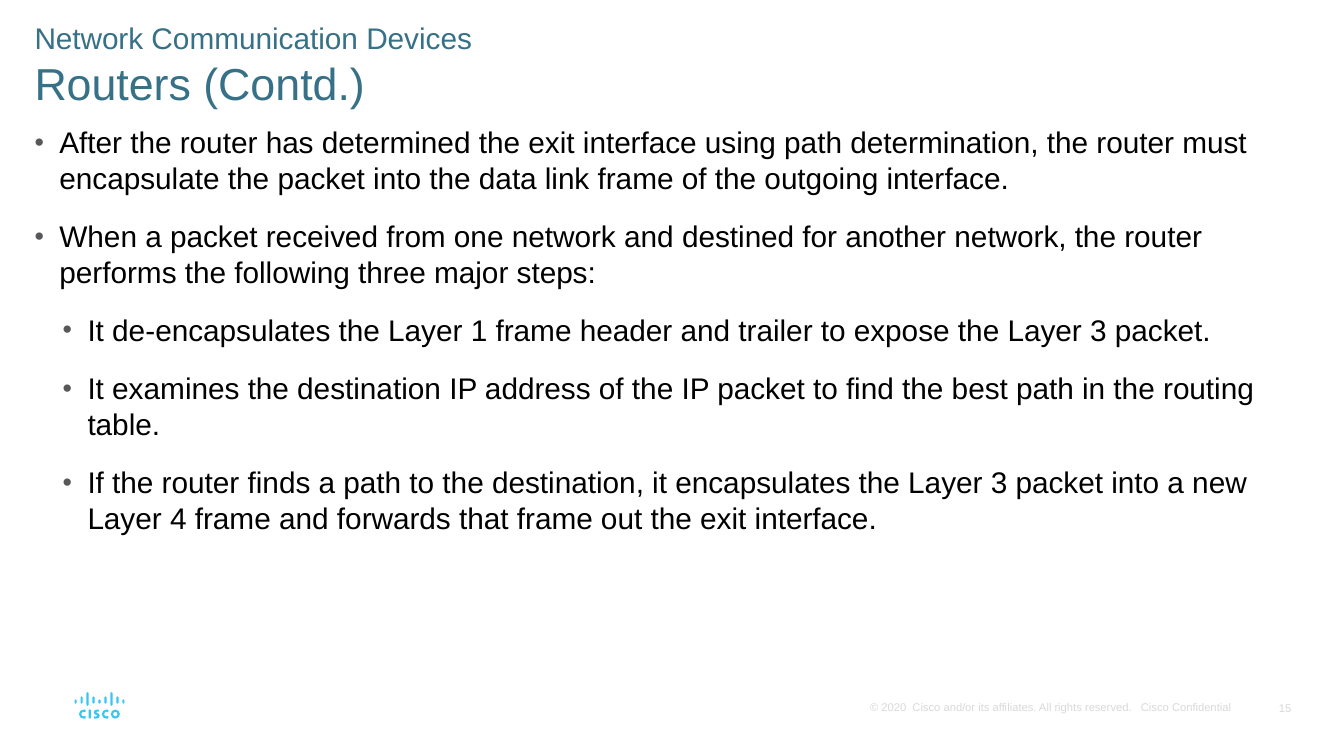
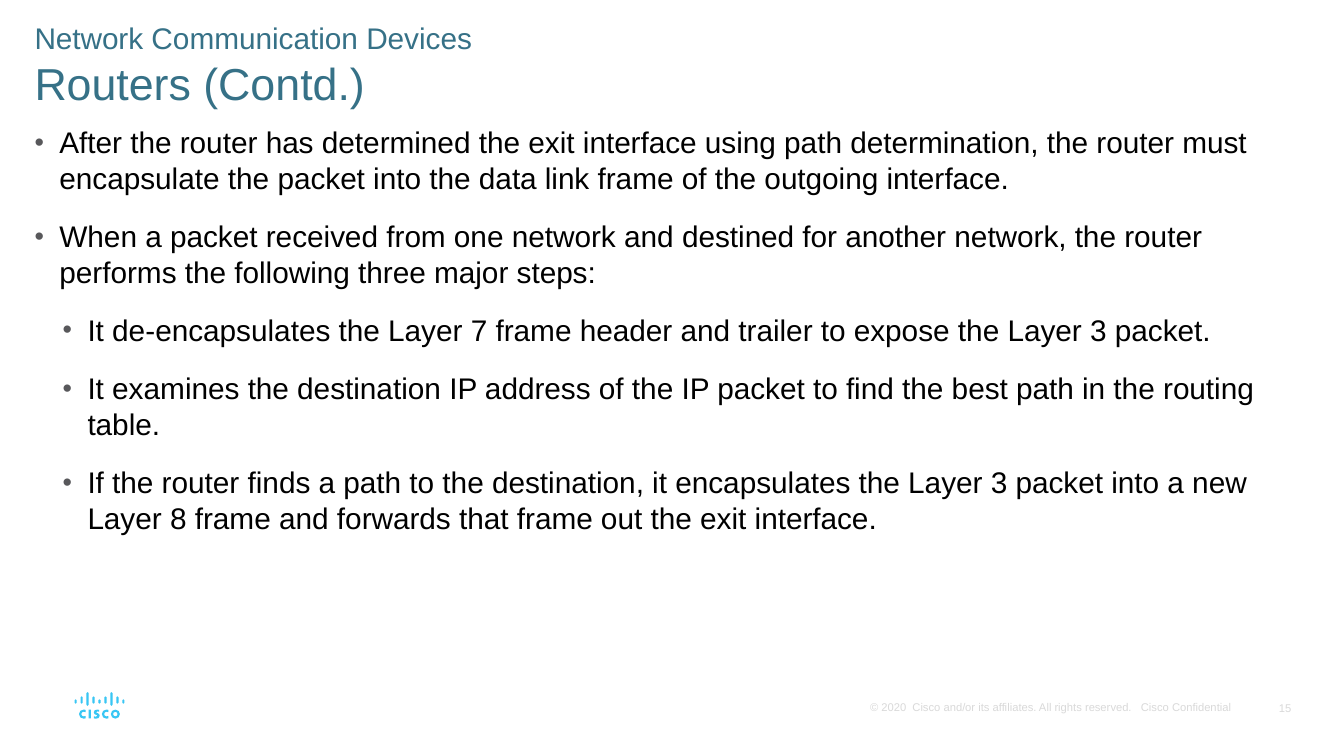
1: 1 -> 7
4: 4 -> 8
